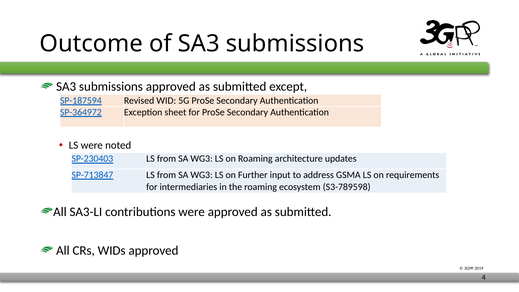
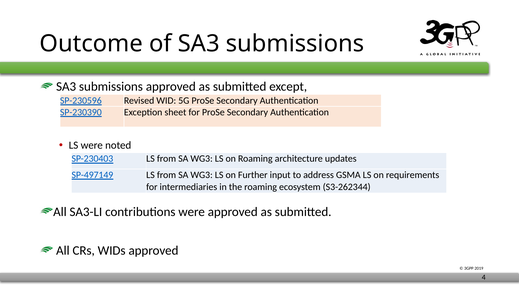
SP-187594: SP-187594 -> SP-230596
SP-364972: SP-364972 -> SP-230390
SP-713847: SP-713847 -> SP-497149
S3-789598: S3-789598 -> S3-262344
